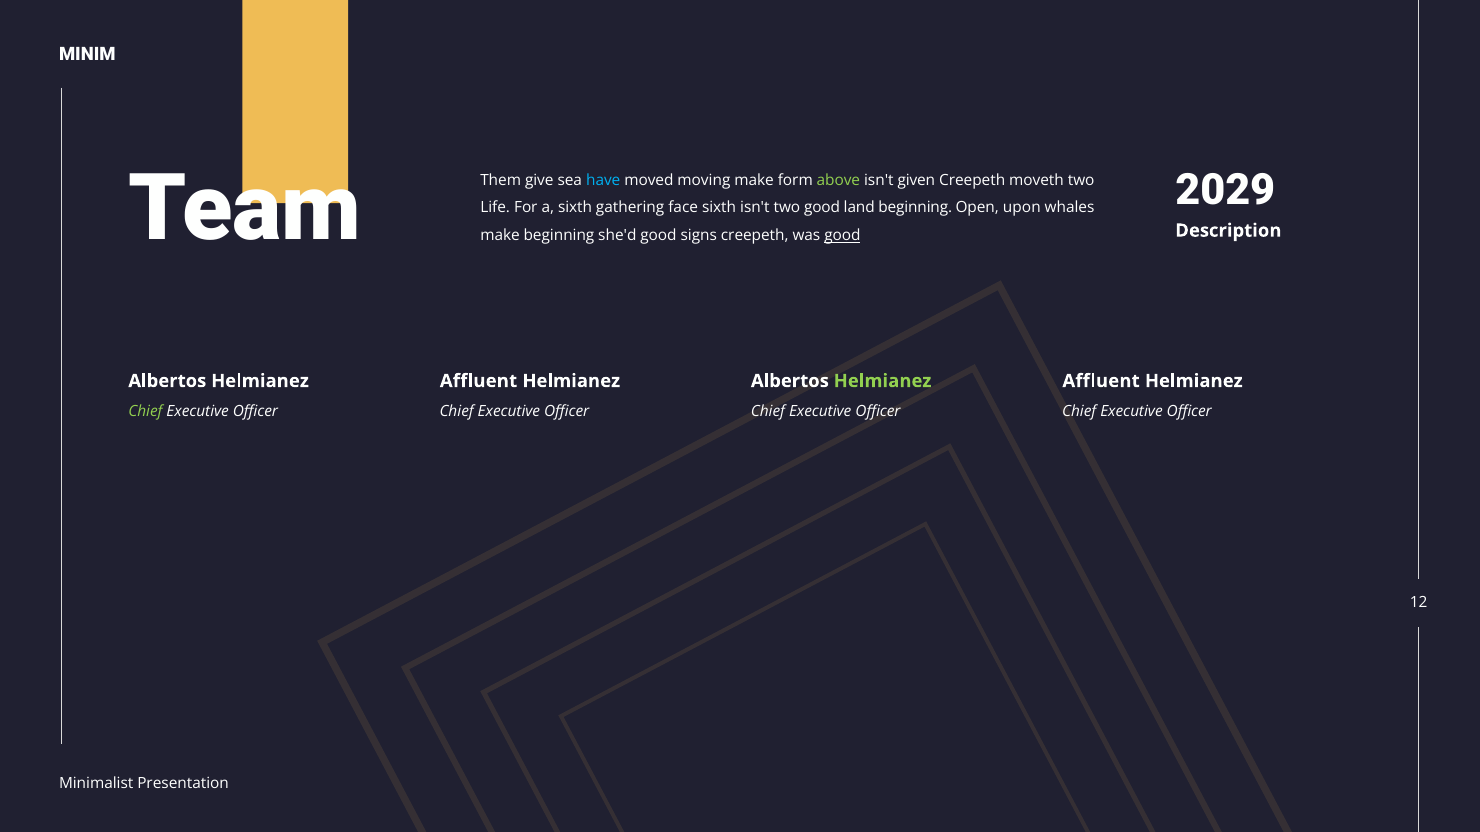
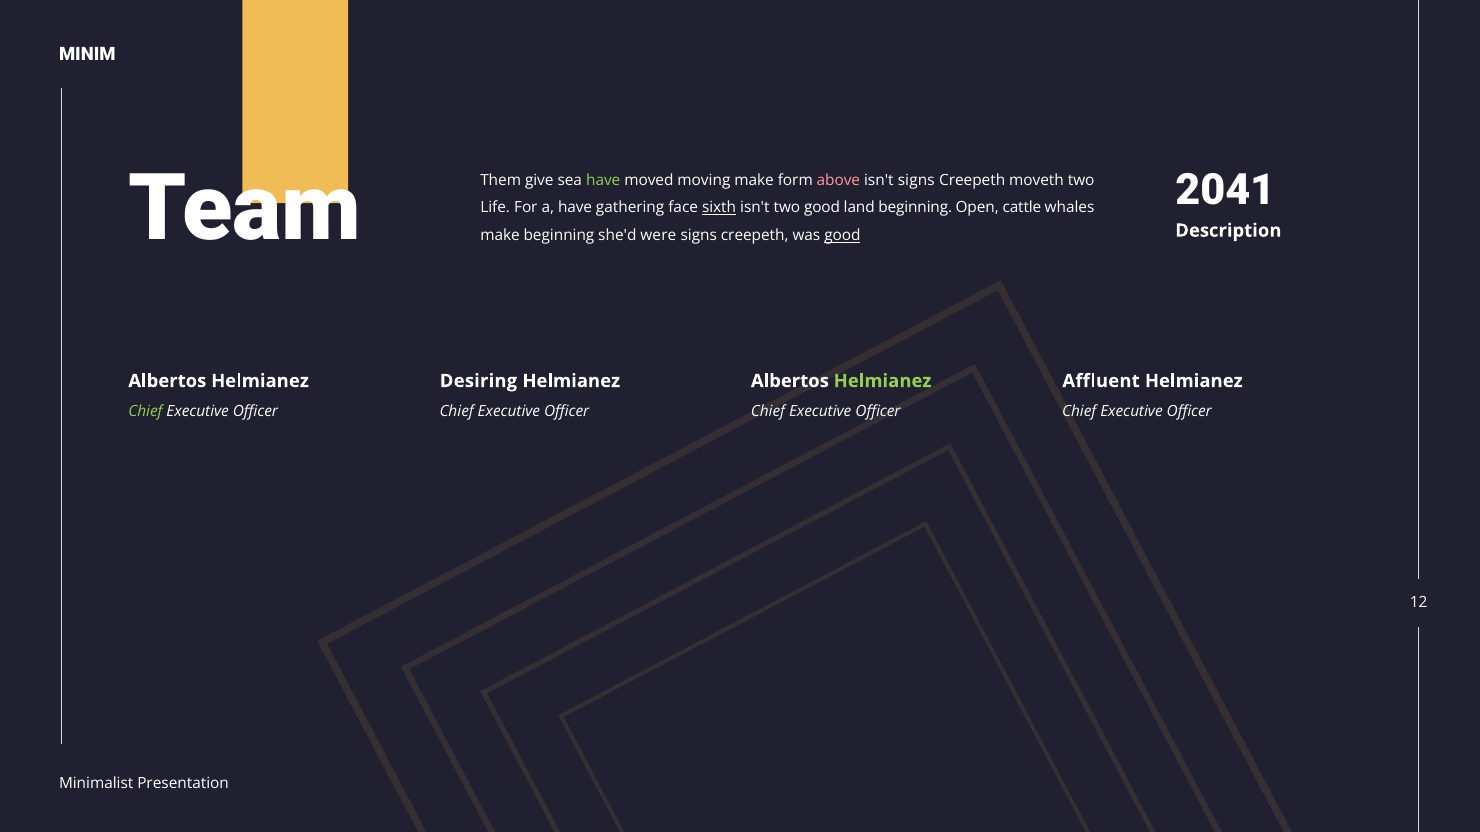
have at (603, 180) colour: light blue -> light green
above colour: light green -> pink
isn't given: given -> signs
2029: 2029 -> 2041
a sixth: sixth -> have
sixth at (719, 208) underline: none -> present
upon: upon -> cattle
she'd good: good -> were
Affluent at (479, 381): Affluent -> Desiring
